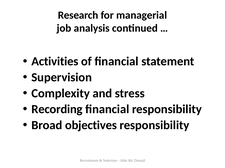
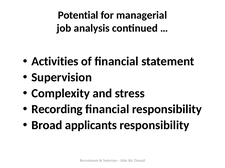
Research: Research -> Potential
objectives: objectives -> applicants
